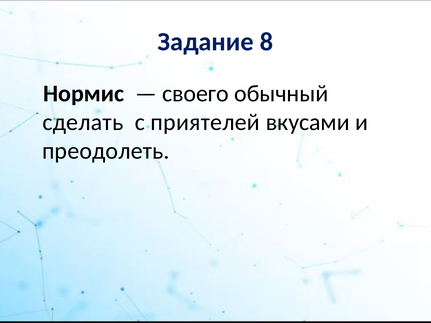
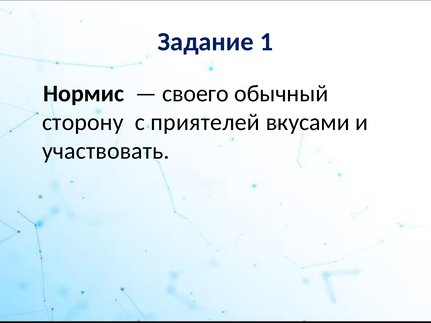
8: 8 -> 1
сделать: сделать -> сторону
преодолеть: преодолеть -> участвовать
